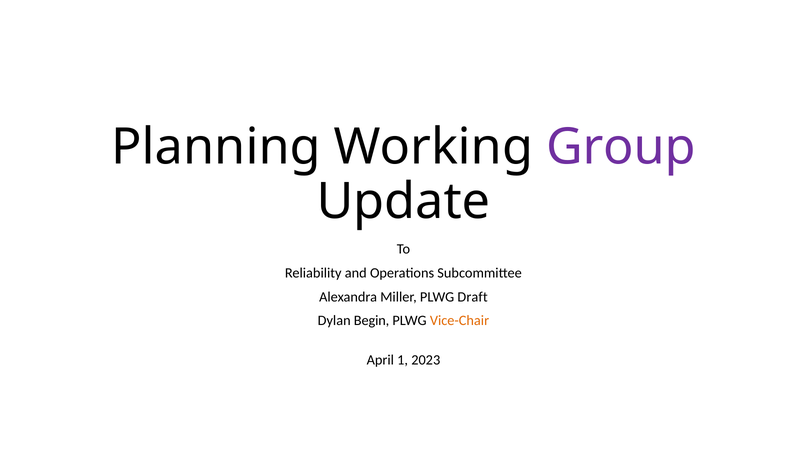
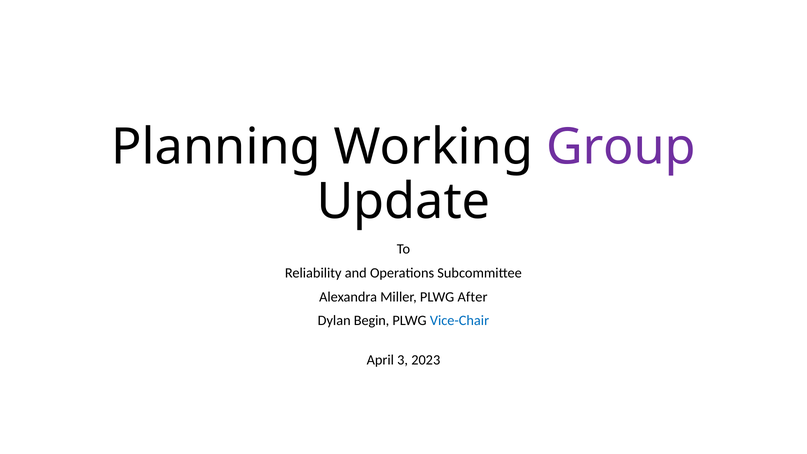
Draft: Draft -> After
Vice-Chair colour: orange -> blue
1: 1 -> 3
